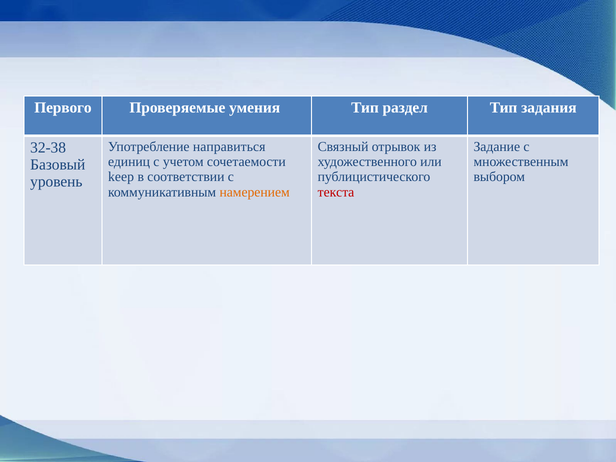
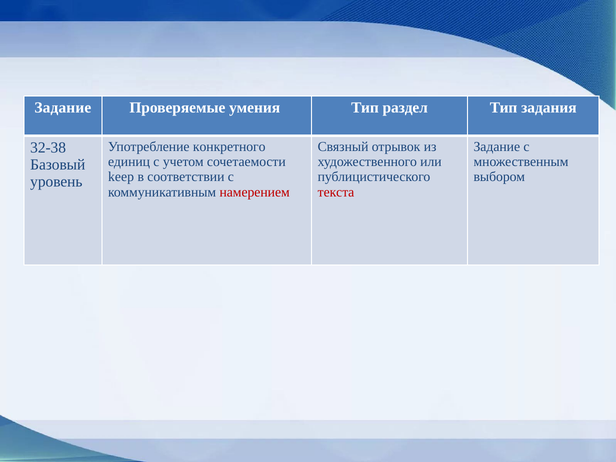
Первого at (63, 108): Первого -> Задание
направиться: направиться -> конкретного
намерением colour: orange -> red
